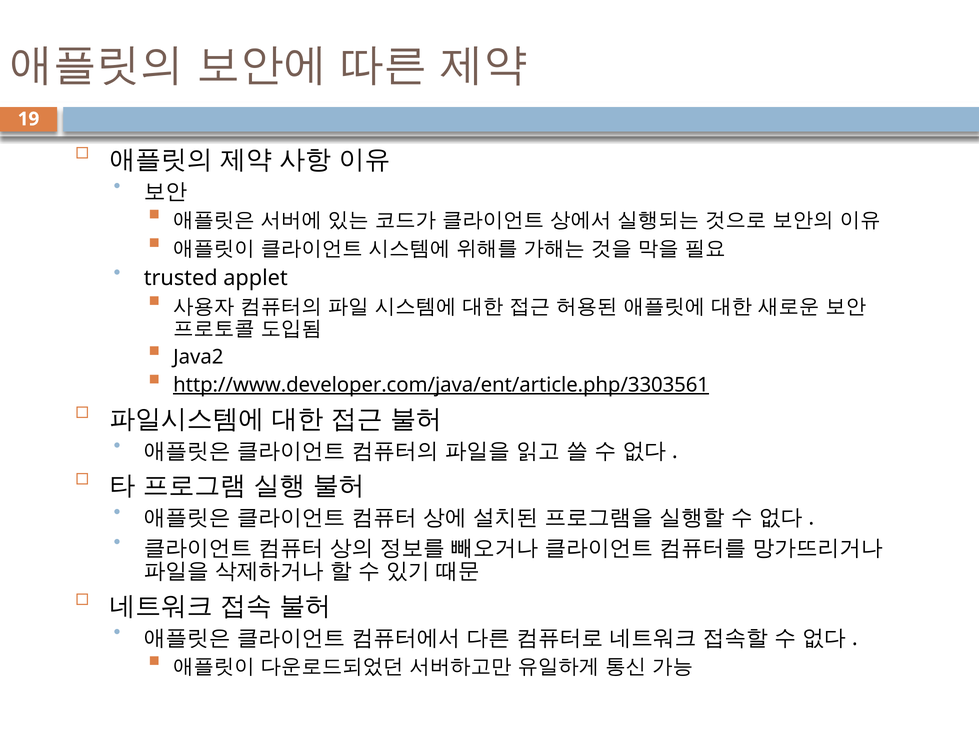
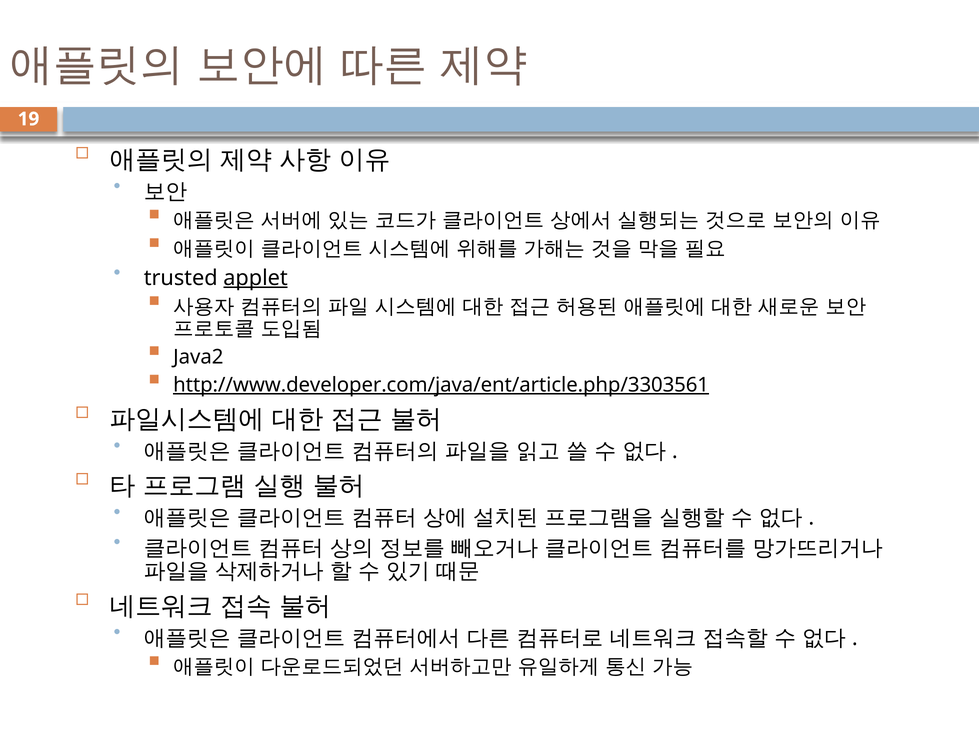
applet underline: none -> present
